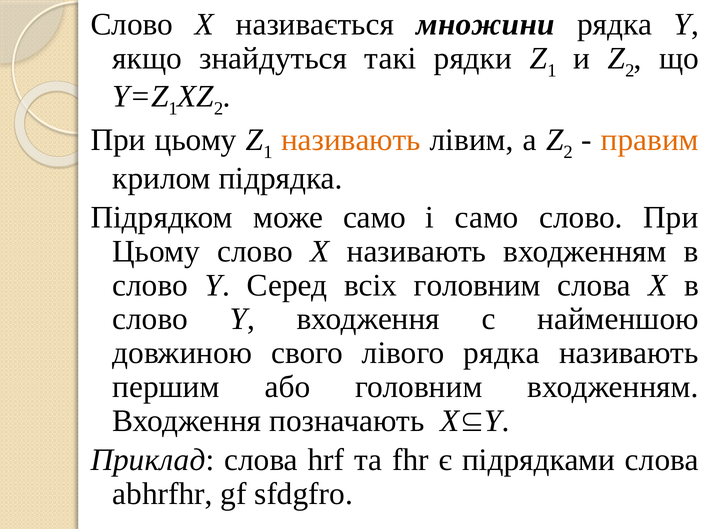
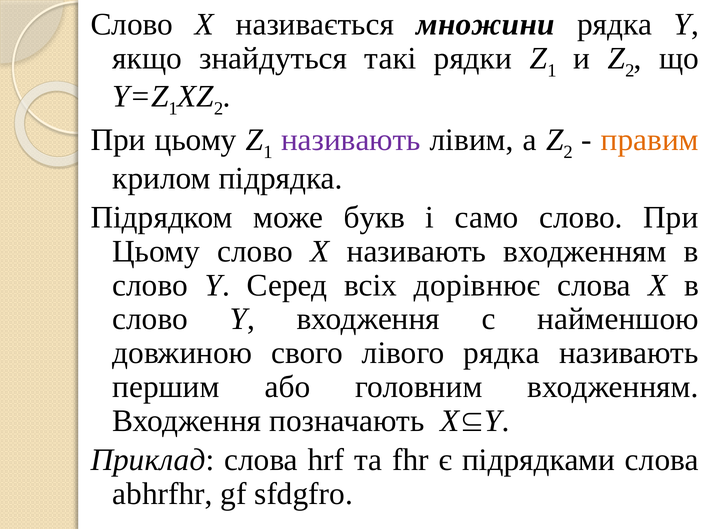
називають at (351, 140) colour: orange -> purple
може само: само -> букв
всіх головним: головним -> дорівнює
